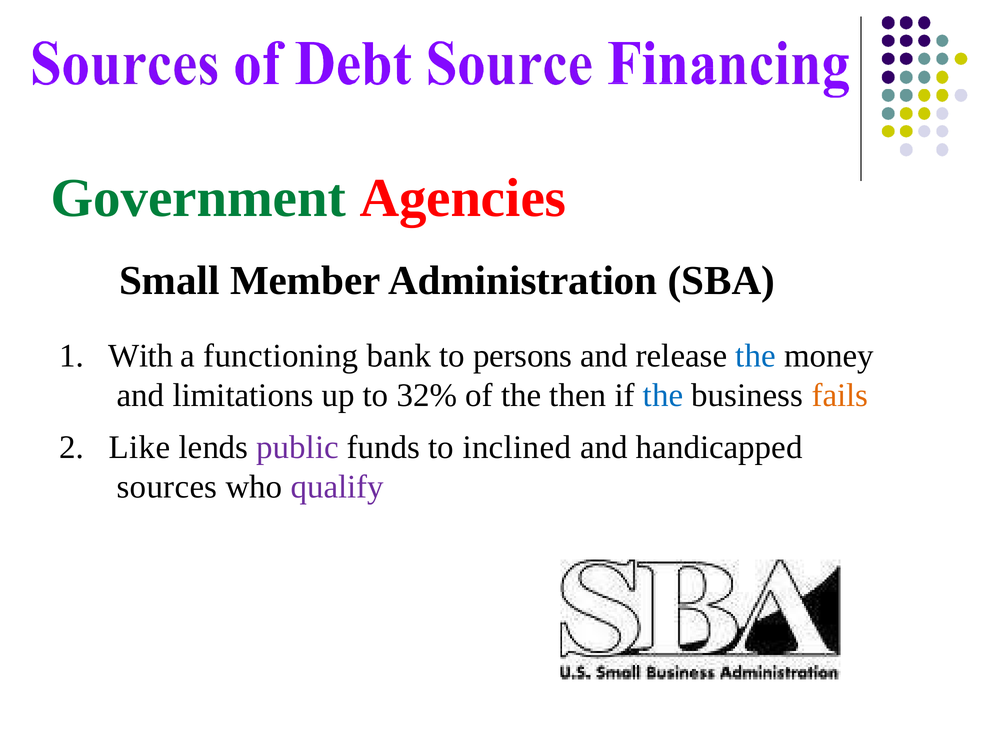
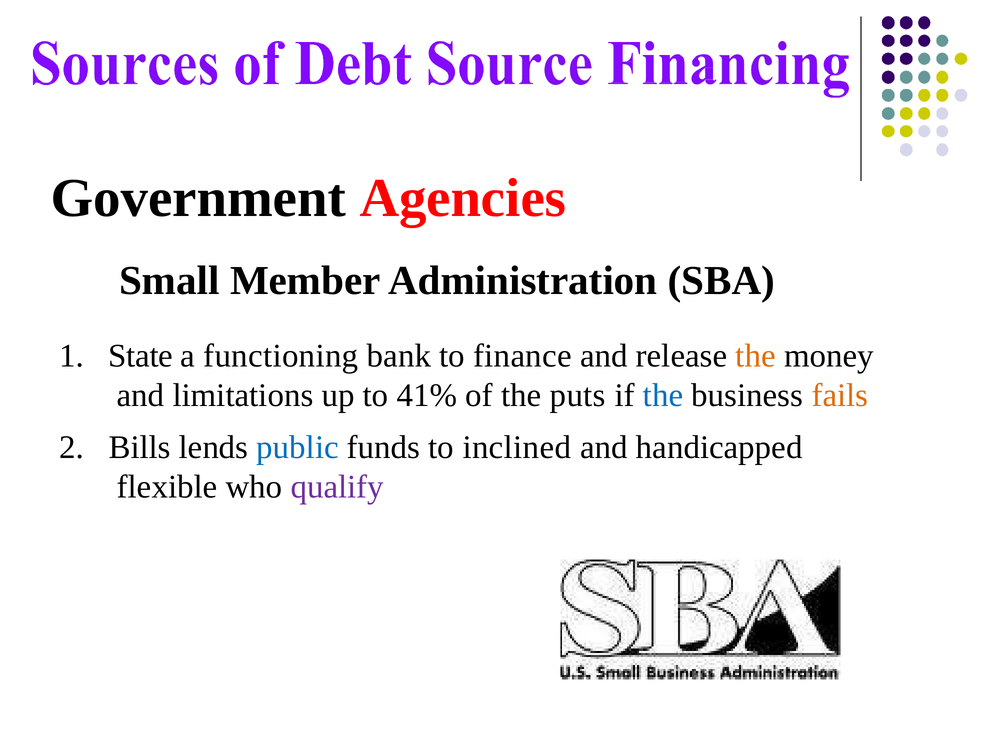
Government colour: green -> black
With: With -> State
persons: persons -> finance
the at (756, 356) colour: blue -> orange
32%: 32% -> 41%
then: then -> puts
Like: Like -> Bills
public colour: purple -> blue
sources: sources -> flexible
